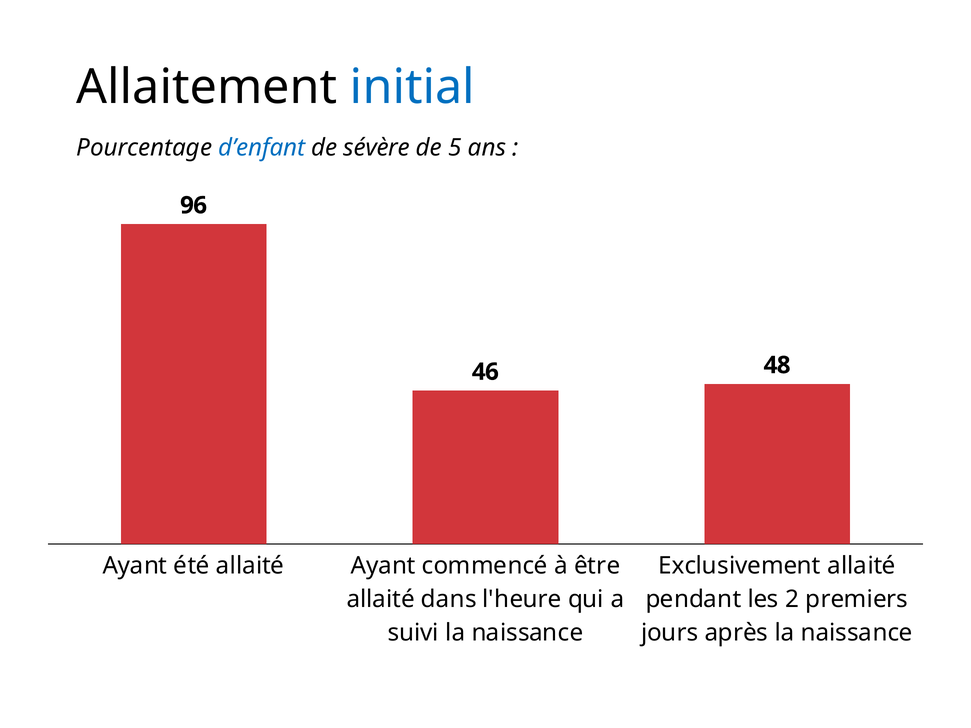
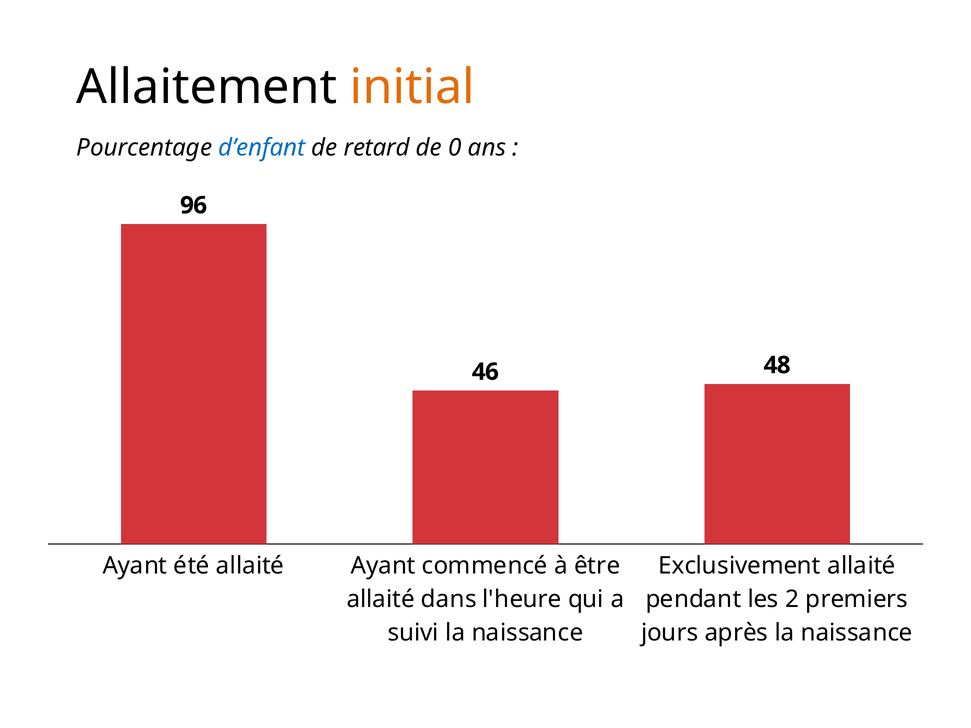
initial colour: blue -> orange
sévère: sévère -> retard
5: 5 -> 0
